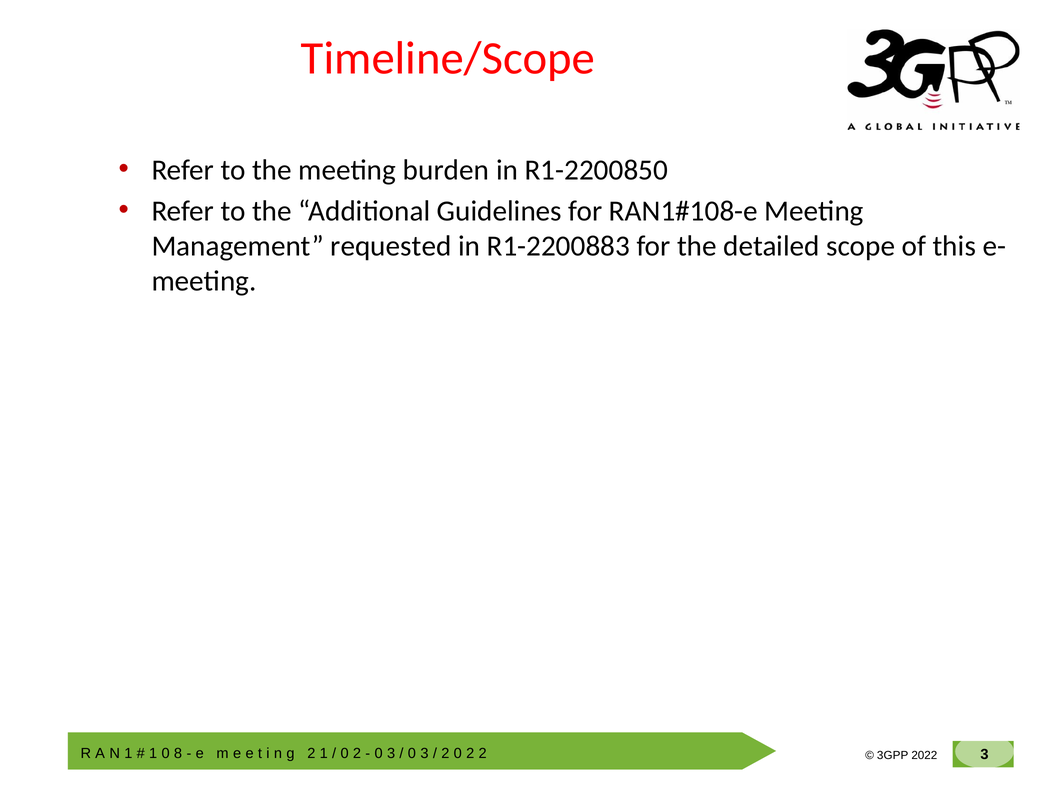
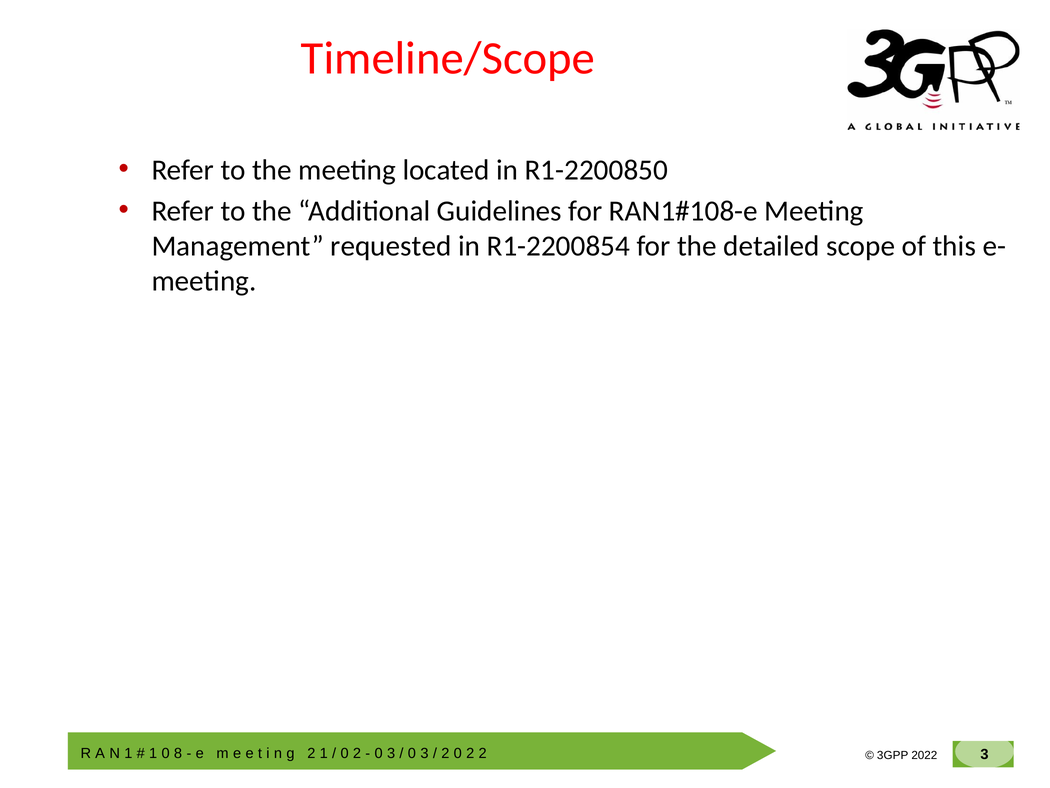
burden: burden -> located
R1-2200883: R1-2200883 -> R1-2200854
